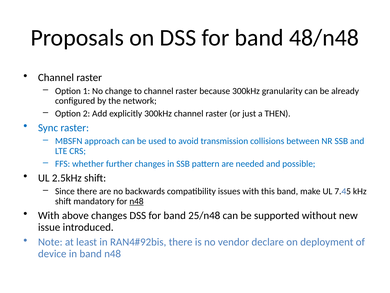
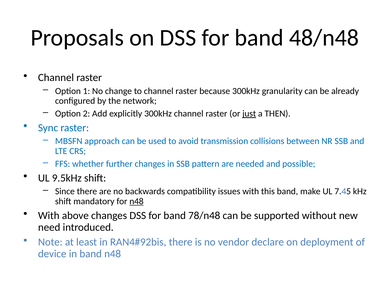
just underline: none -> present
2.5kHz: 2.5kHz -> 9.5kHz
25/n48: 25/n48 -> 78/n48
issue: issue -> need
